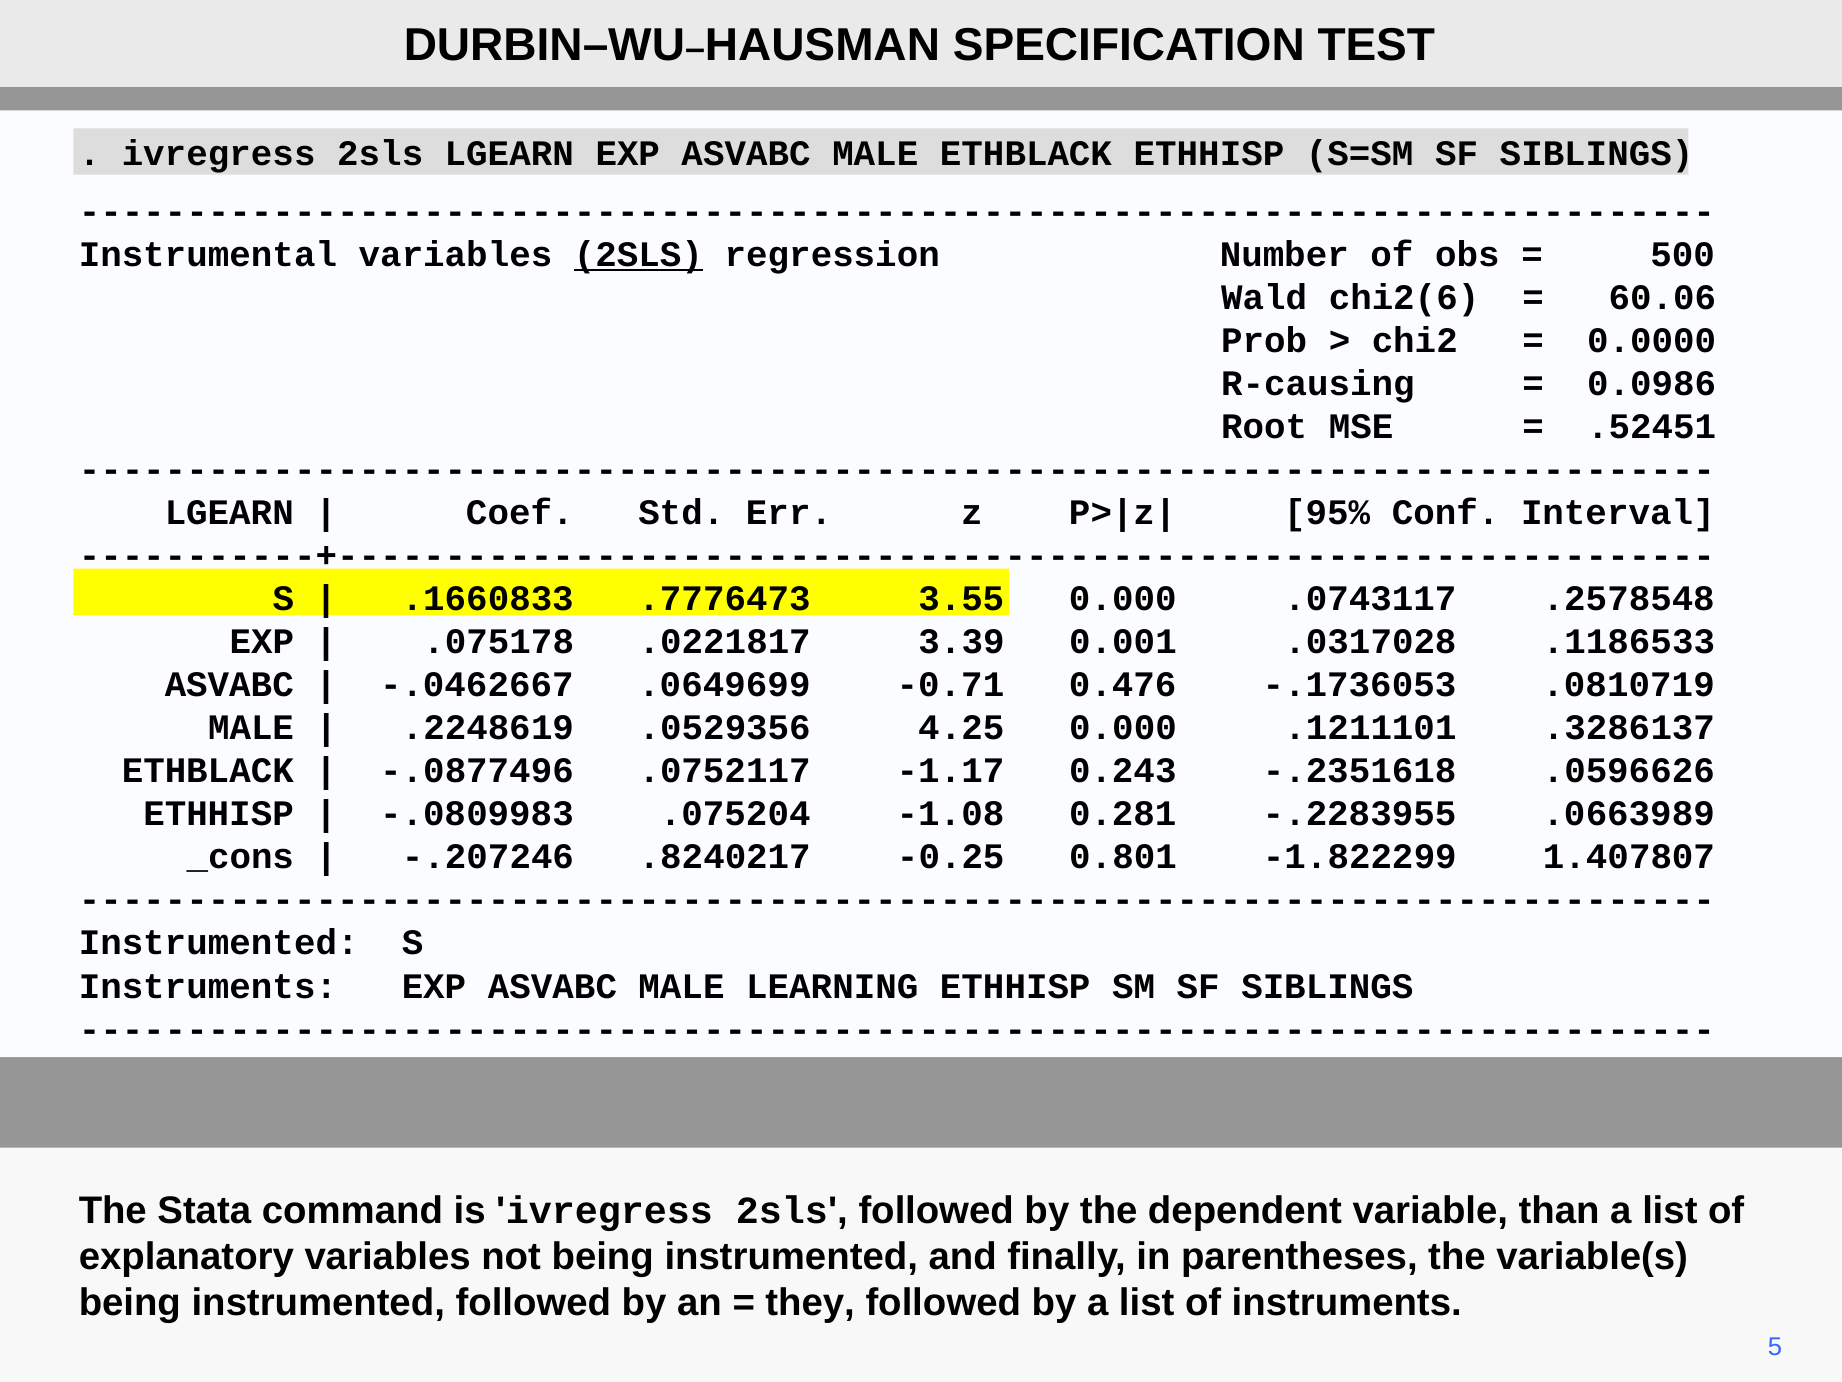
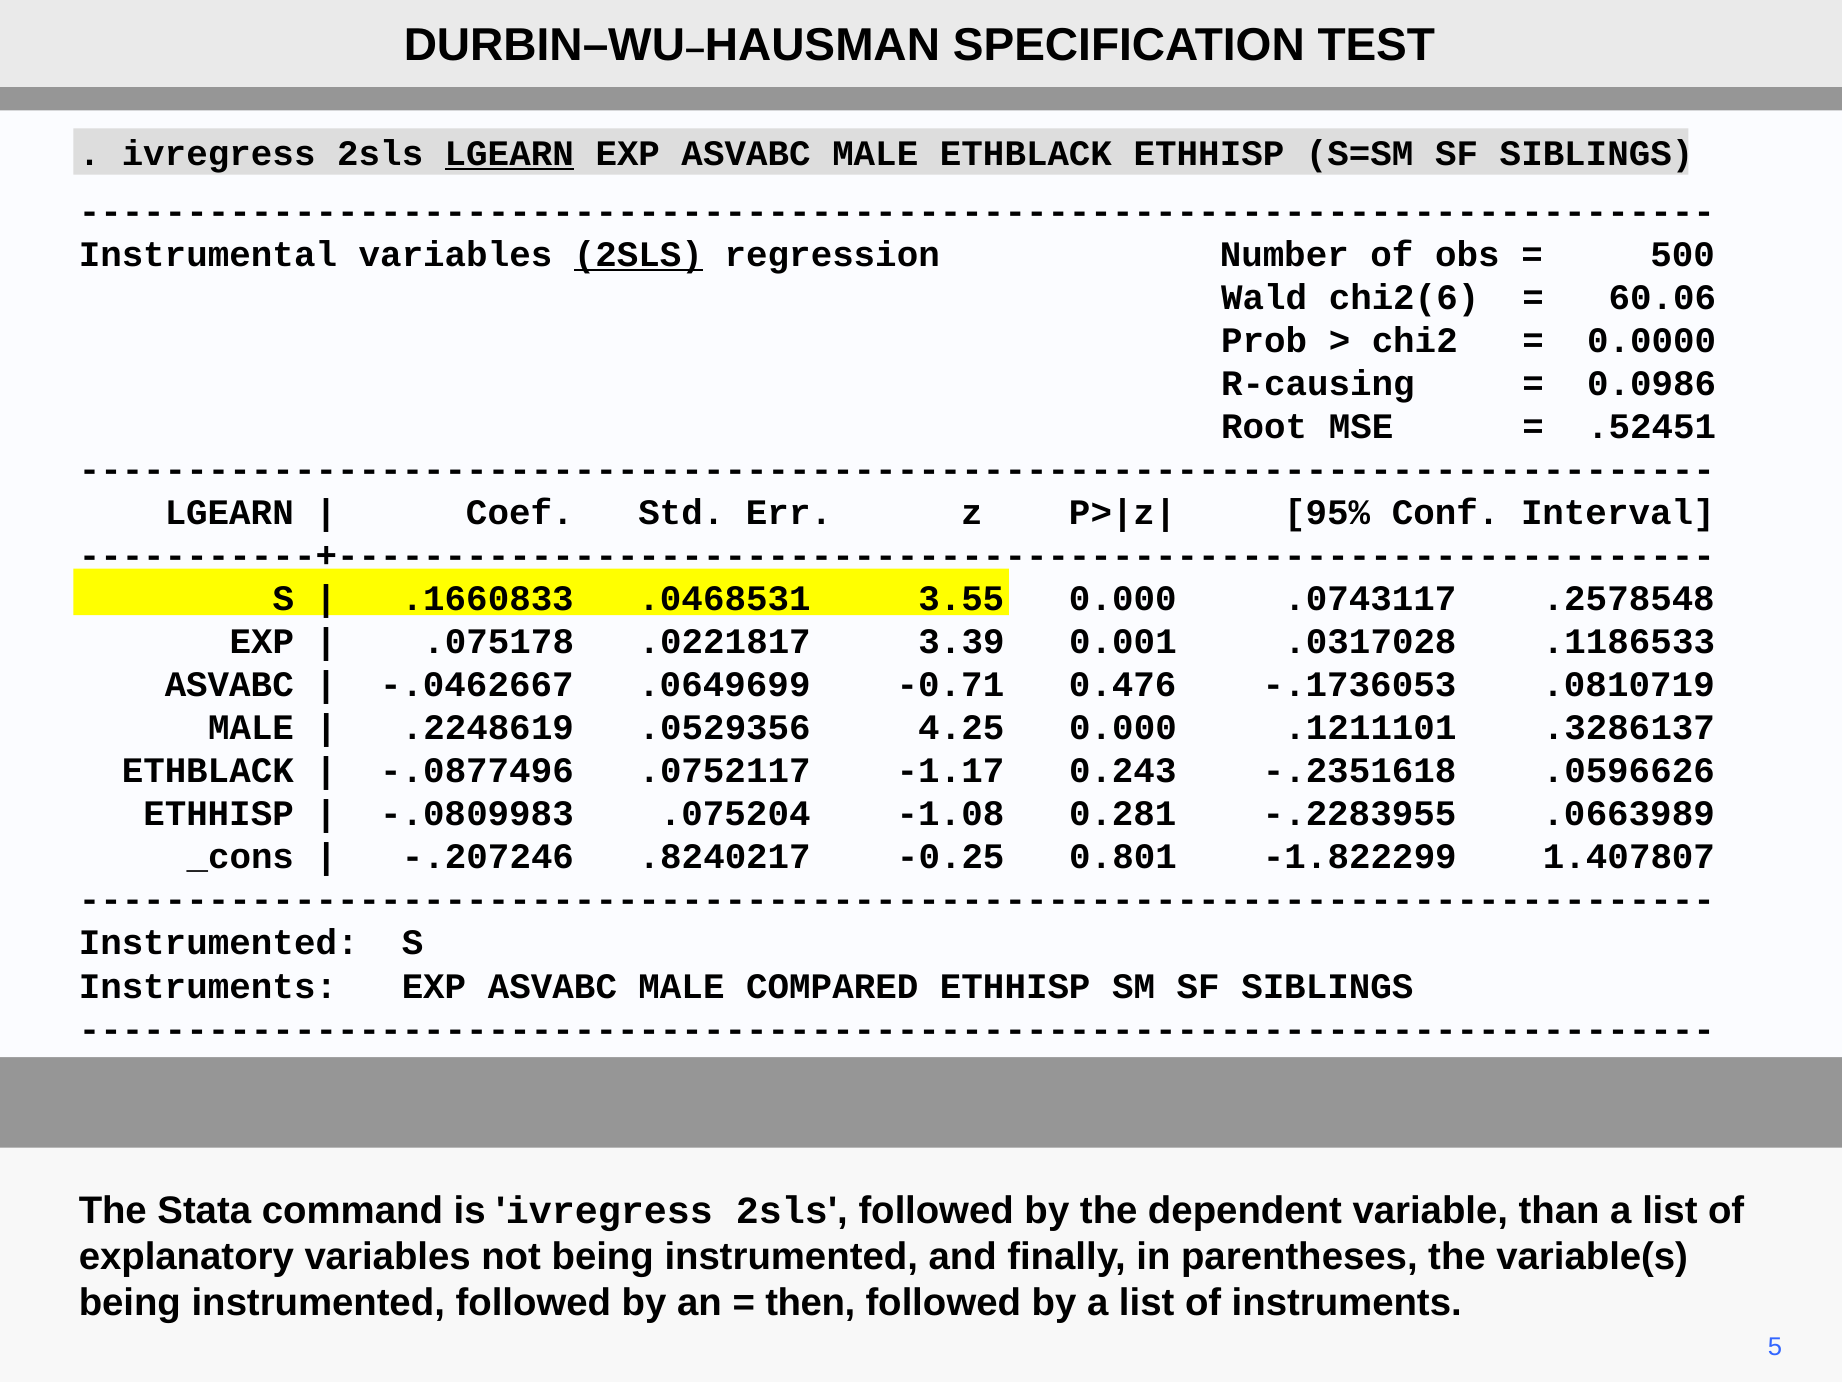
LGEARN at (509, 153) underline: none -> present
.7776473: .7776473 -> .0468531
LEARNING: LEARNING -> COMPARED
they: they -> then
